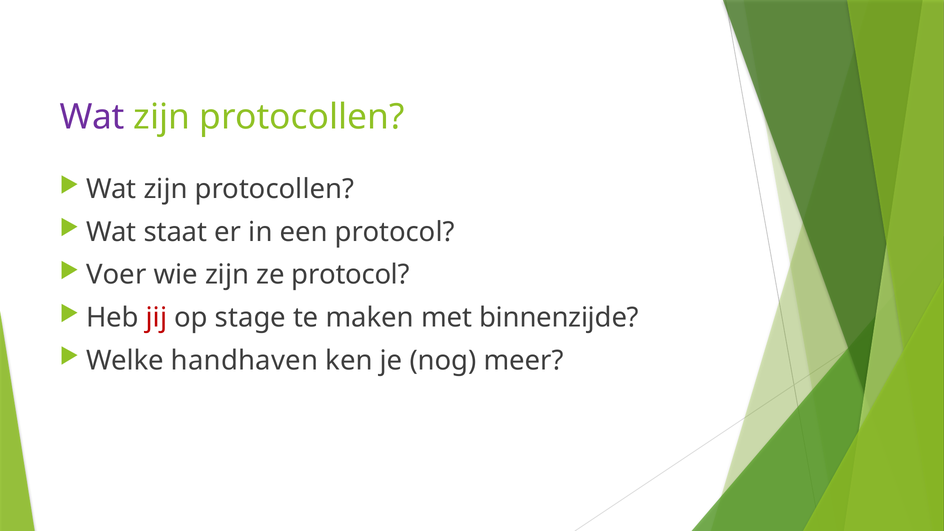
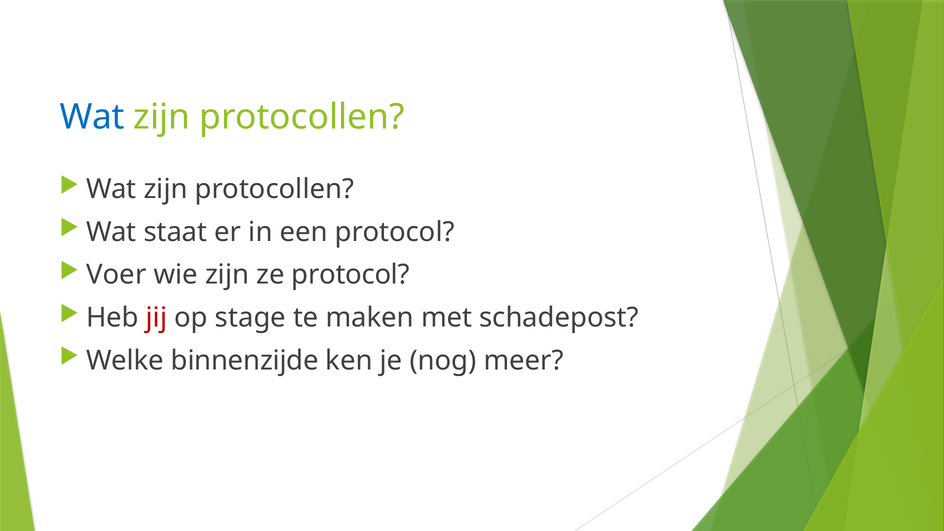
Wat at (92, 117) colour: purple -> blue
binnenzijde: binnenzijde -> schadepost
handhaven: handhaven -> binnenzijde
